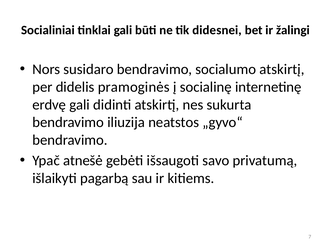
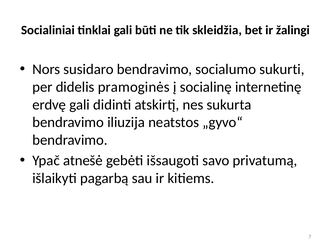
didesnei: didesnei -> skleidžia
socialumo atskirtį: atskirtį -> sukurti
